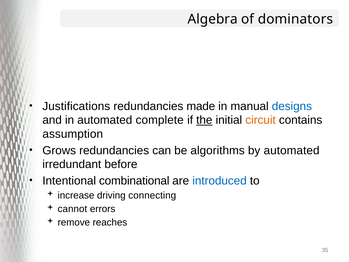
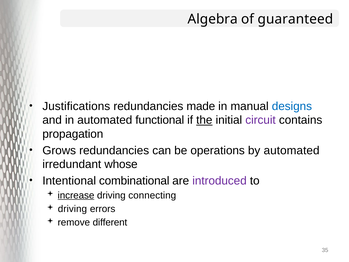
dominators: dominators -> guaranteed
complete: complete -> functional
circuit colour: orange -> purple
assumption: assumption -> propagation
algorithms: algorithms -> operations
before: before -> whose
introduced colour: blue -> purple
increase underline: none -> present
cannot at (72, 209): cannot -> driving
reaches: reaches -> different
